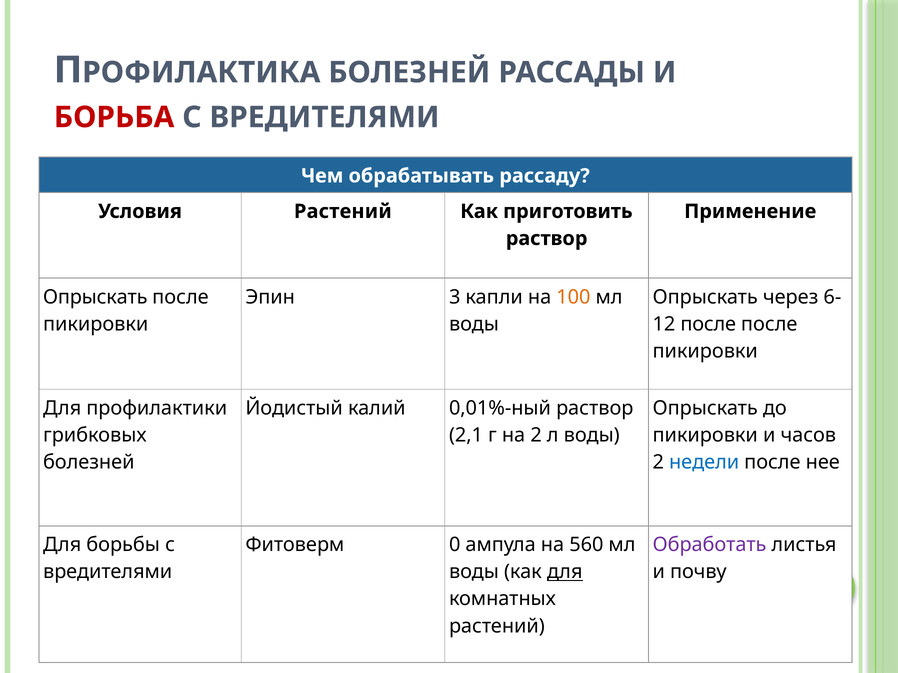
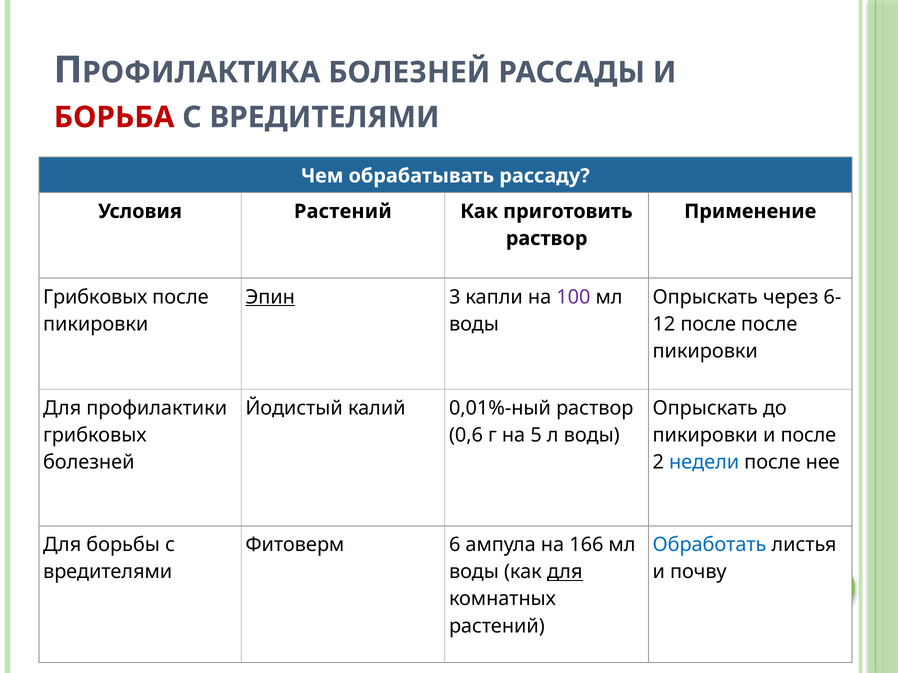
Опрыскать at (95, 297): Опрыскать -> Грибковых
Эпин underline: none -> present
100 colour: orange -> purple
2,1: 2,1 -> 0,6
на 2: 2 -> 5
и часов: часов -> после
0: 0 -> 6
560: 560 -> 166
Обработать colour: purple -> blue
